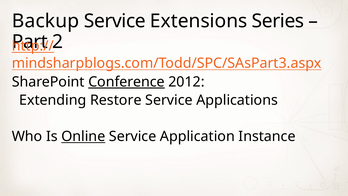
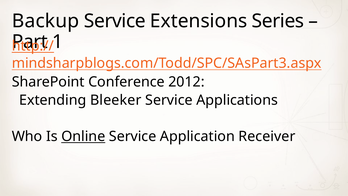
2: 2 -> 1
Conference underline: present -> none
Restore: Restore -> Bleeker
Instance: Instance -> Receiver
